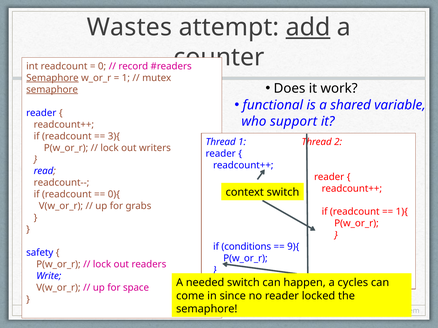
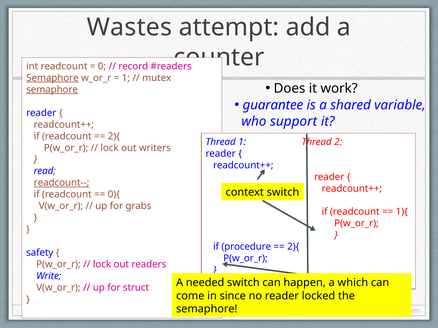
add underline: present -> none
functional: functional -> guarantee
3){ at (114, 136): 3){ -> 2){
readcount-- underline: none -> present
conditions: conditions -> procedure
9){ at (293, 247): 9){ -> 2){
cycles: cycles -> which
space: space -> struct
